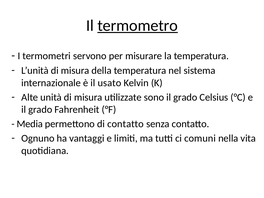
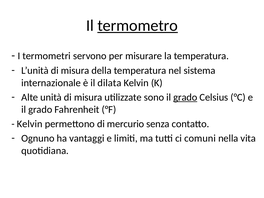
usato: usato -> dilata
grado at (185, 97) underline: none -> present
Media at (30, 124): Media -> Kelvin
di contatto: contatto -> mercurio
